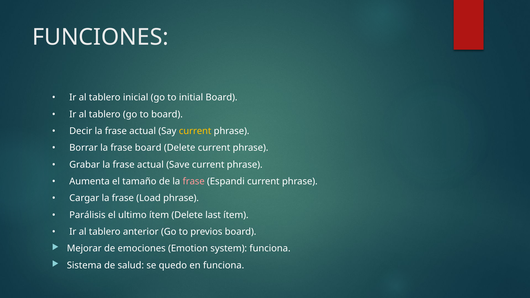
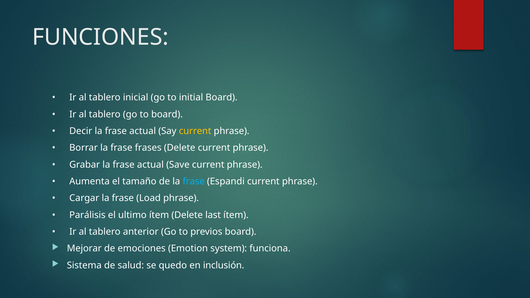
frase board: board -> frases
frase at (194, 181) colour: pink -> light blue
en funciona: funciona -> inclusión
